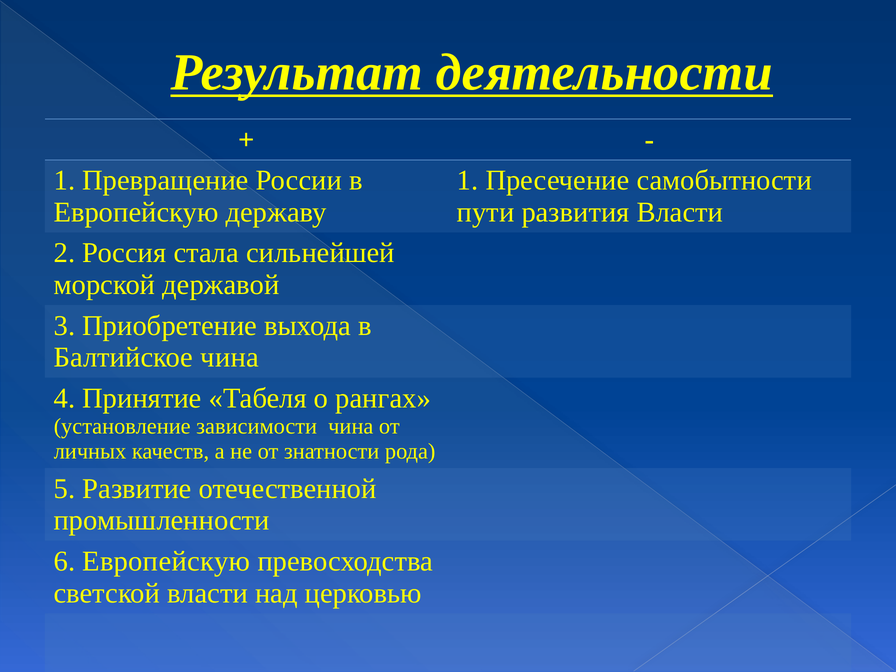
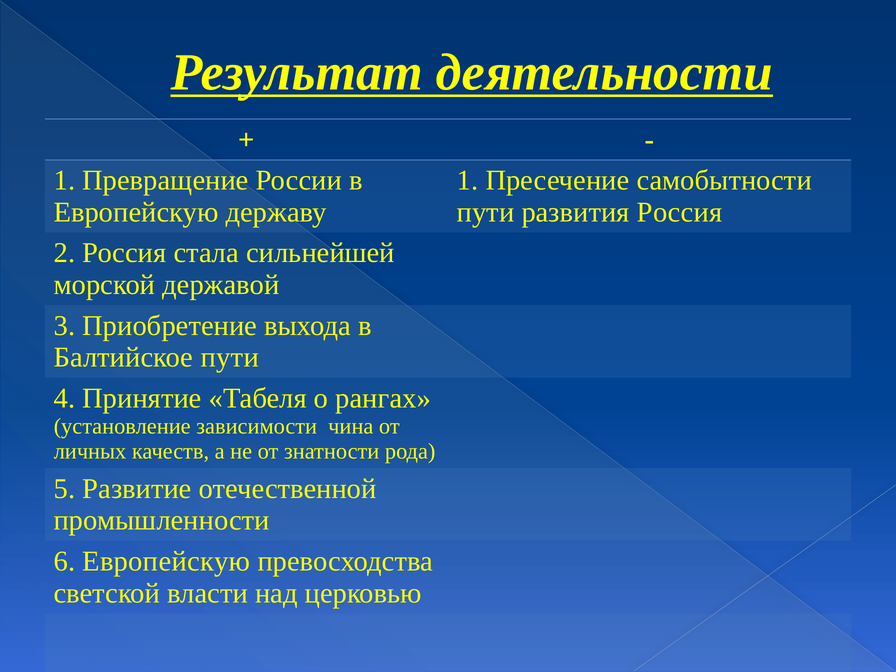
развития Власти: Власти -> Россия
Балтийское чина: чина -> пути
